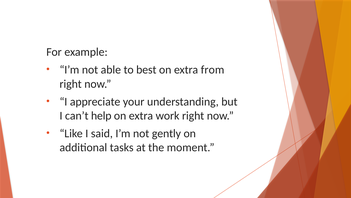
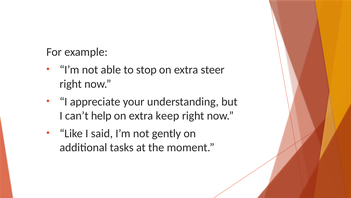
best: best -> stop
from: from -> steer
work: work -> keep
